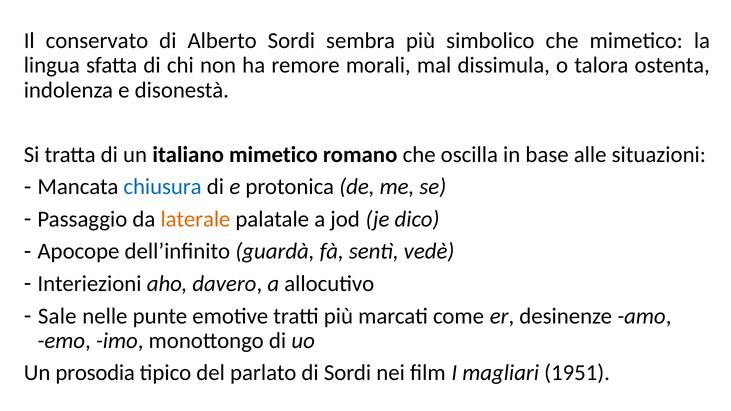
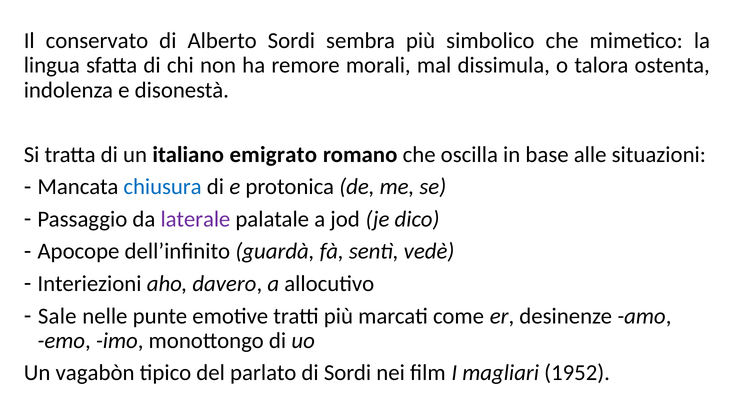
italiano mimetico: mimetico -> emigrato
laterale colour: orange -> purple
prosodia: prosodia -> vagabòn
1951: 1951 -> 1952
